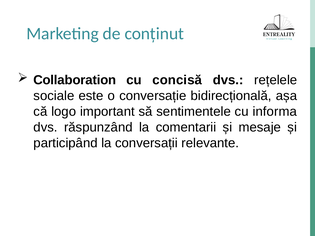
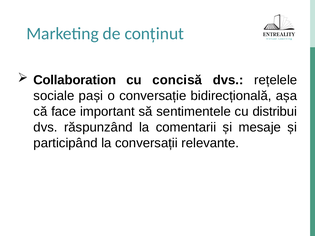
este: este -> pași
logo: logo -> face
informa: informa -> distribui
